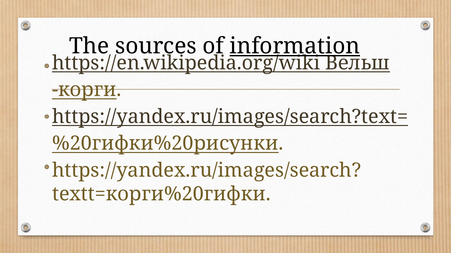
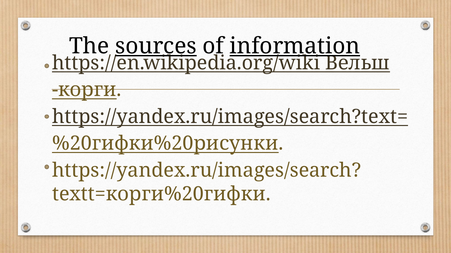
sources underline: none -> present
